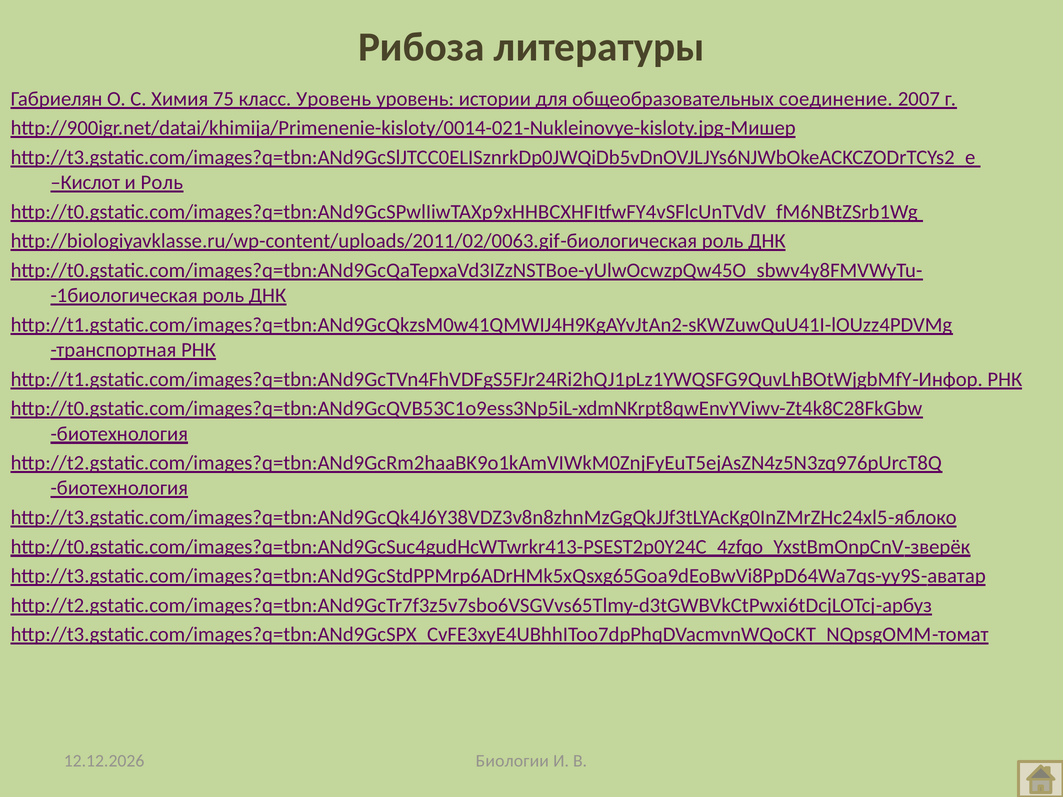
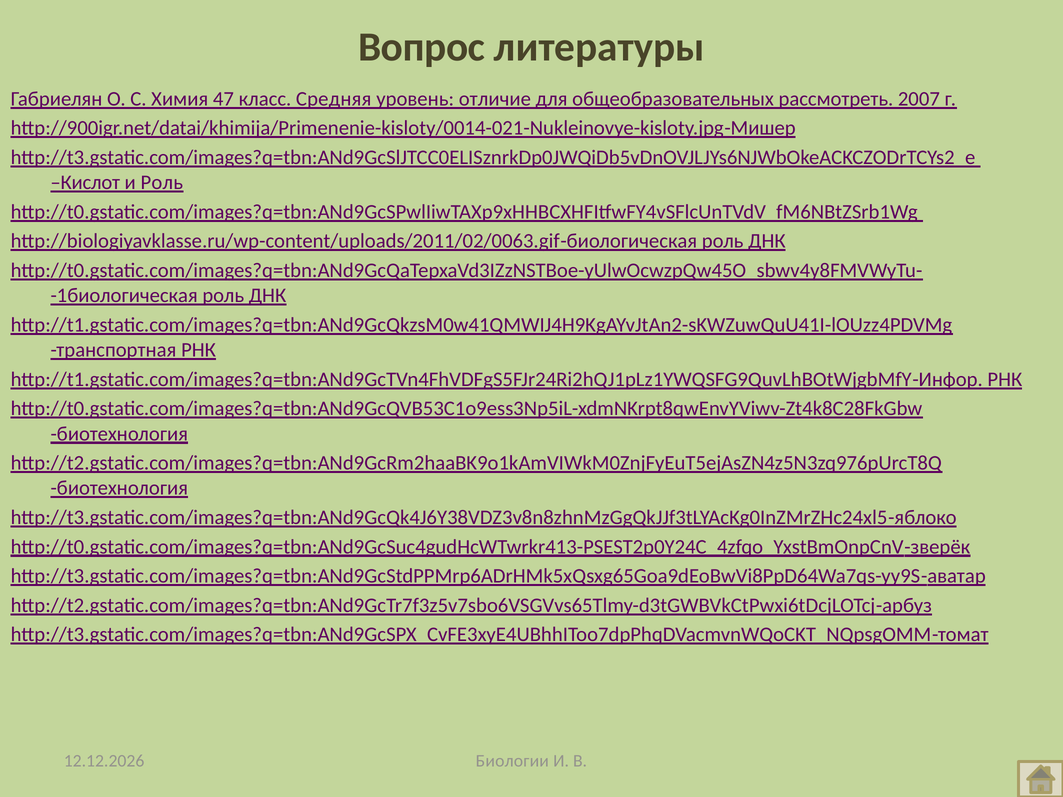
Рибоза: Рибоза -> Вопрос
75: 75 -> 47
класс Уровень: Уровень -> Средняя
истории: истории -> отличие
соединение: соединение -> рассмотреть
